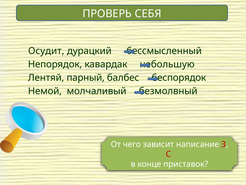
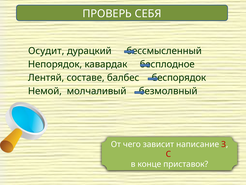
небольшую: небольшую -> бесплодное
парный: парный -> составе
